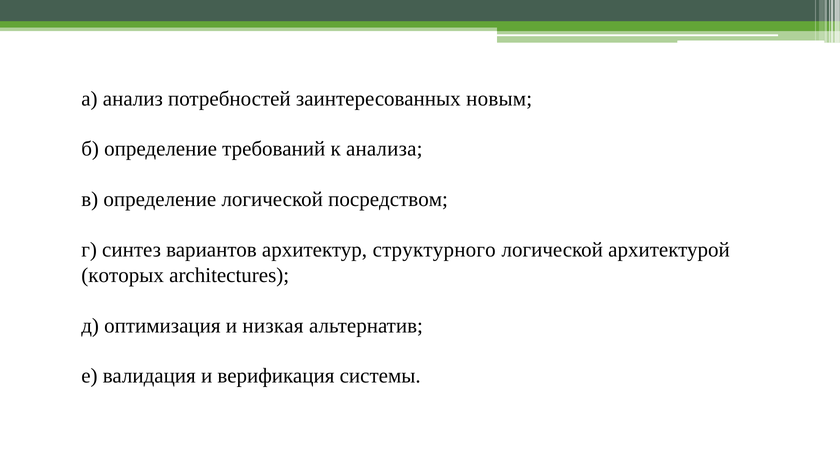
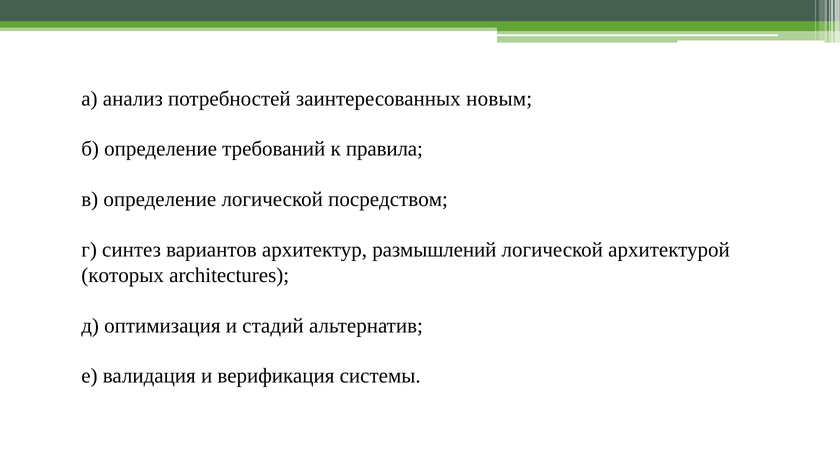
анализа: анализа -> правила
структурного: структурного -> размышлений
низкая: низкая -> стадий
